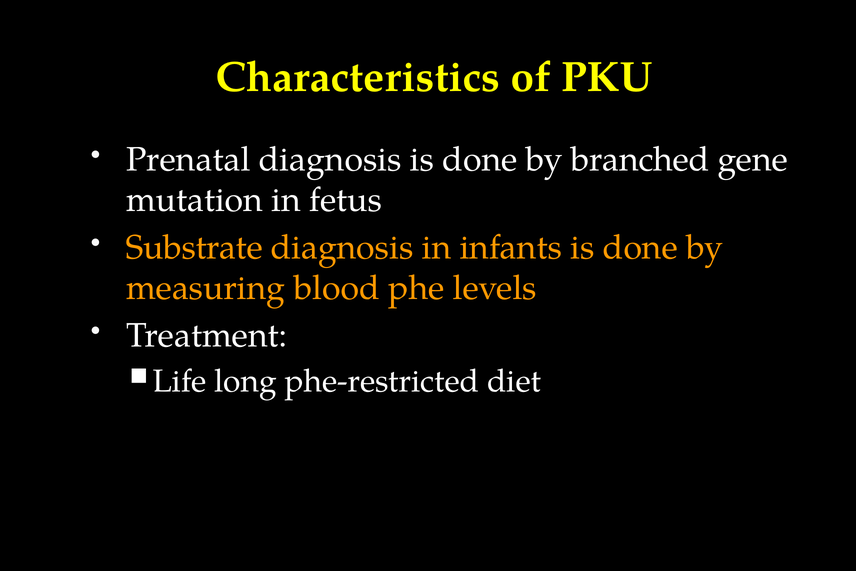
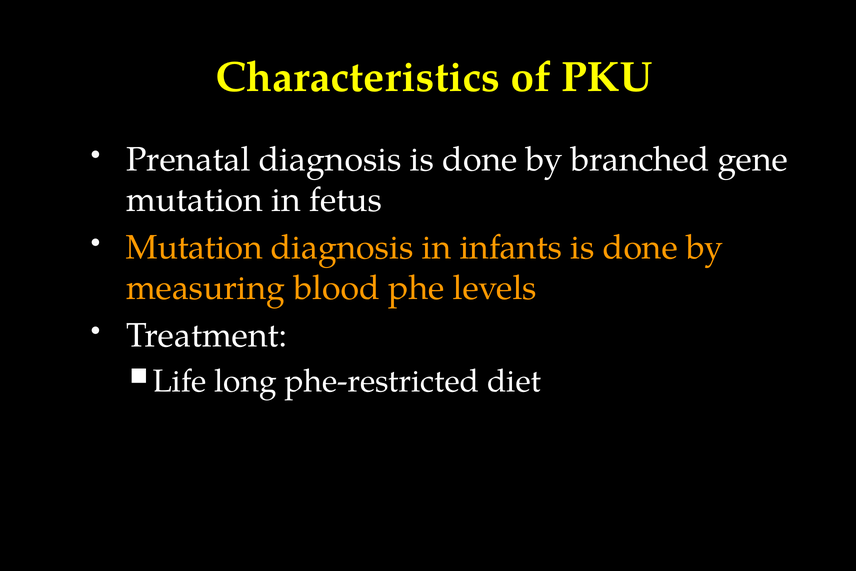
Substrate at (194, 248): Substrate -> Mutation
